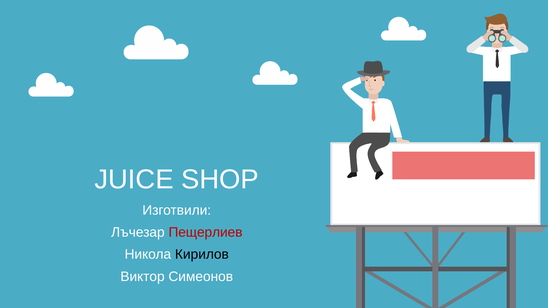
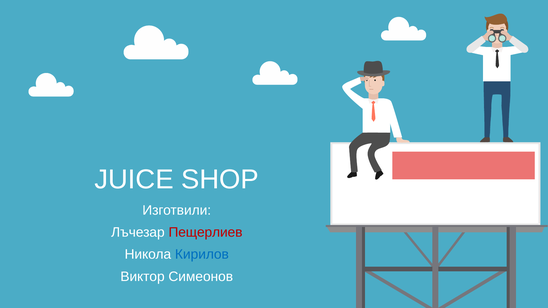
Кирилов colour: black -> blue
